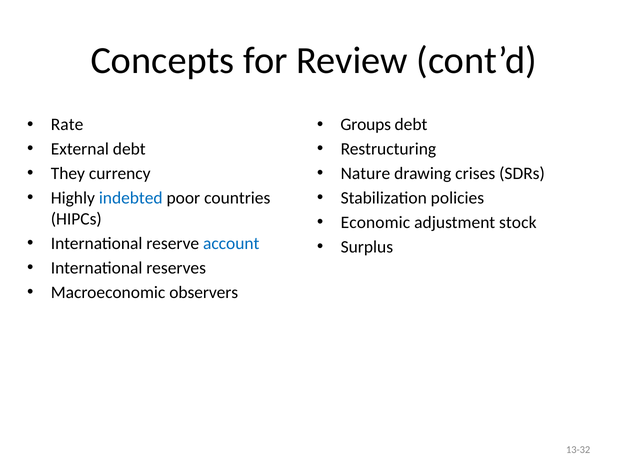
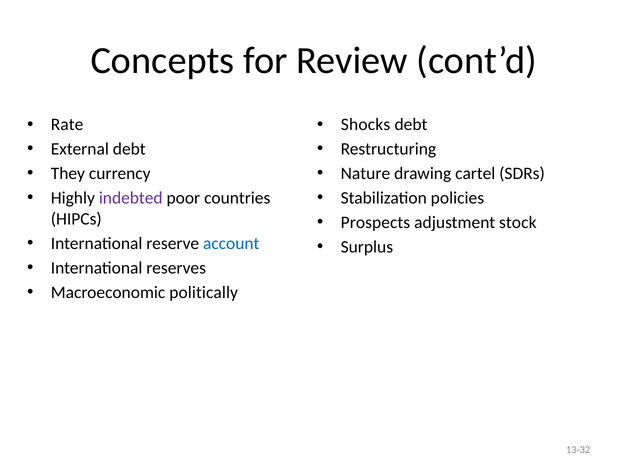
Groups: Groups -> Shocks
crises: crises -> cartel
indebted colour: blue -> purple
Economic: Economic -> Prospects
observers: observers -> politically
